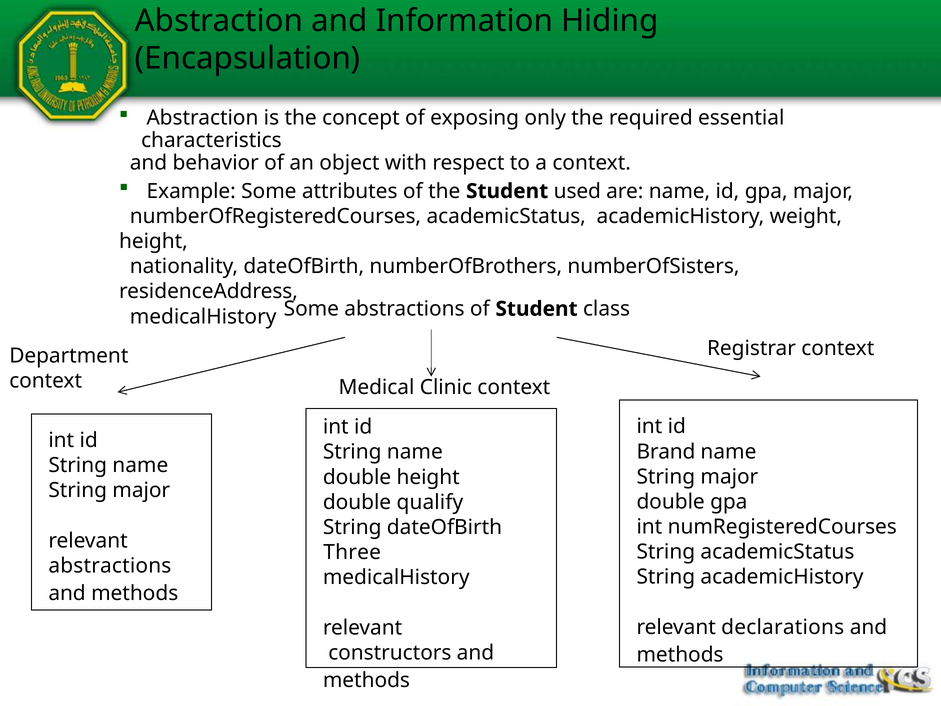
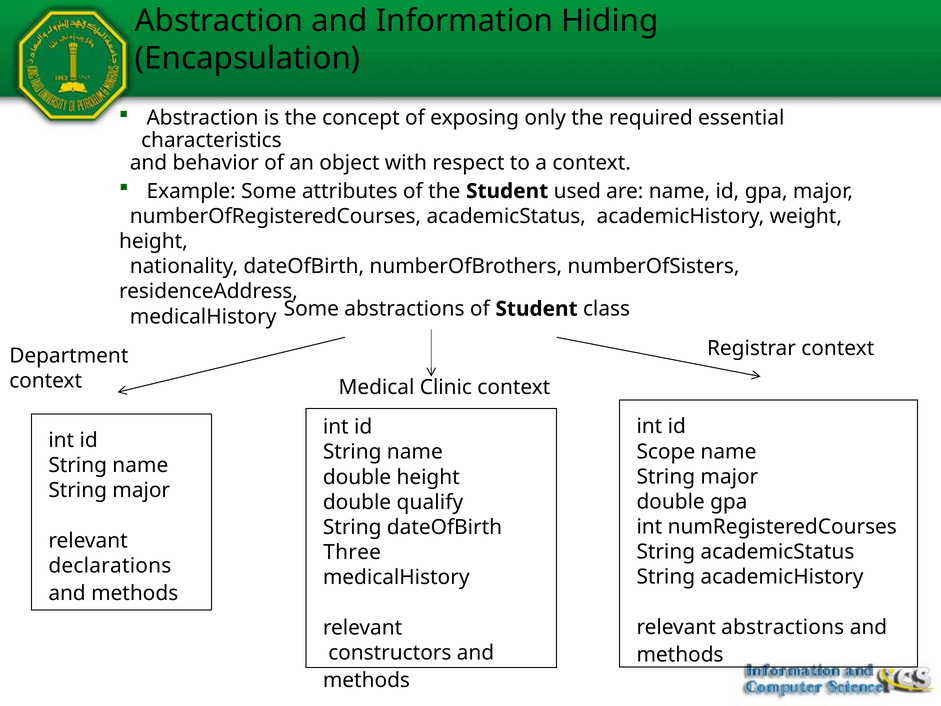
Brand: Brand -> Scope
abstractions at (110, 566): abstractions -> declarations
relevant declarations: declarations -> abstractions
